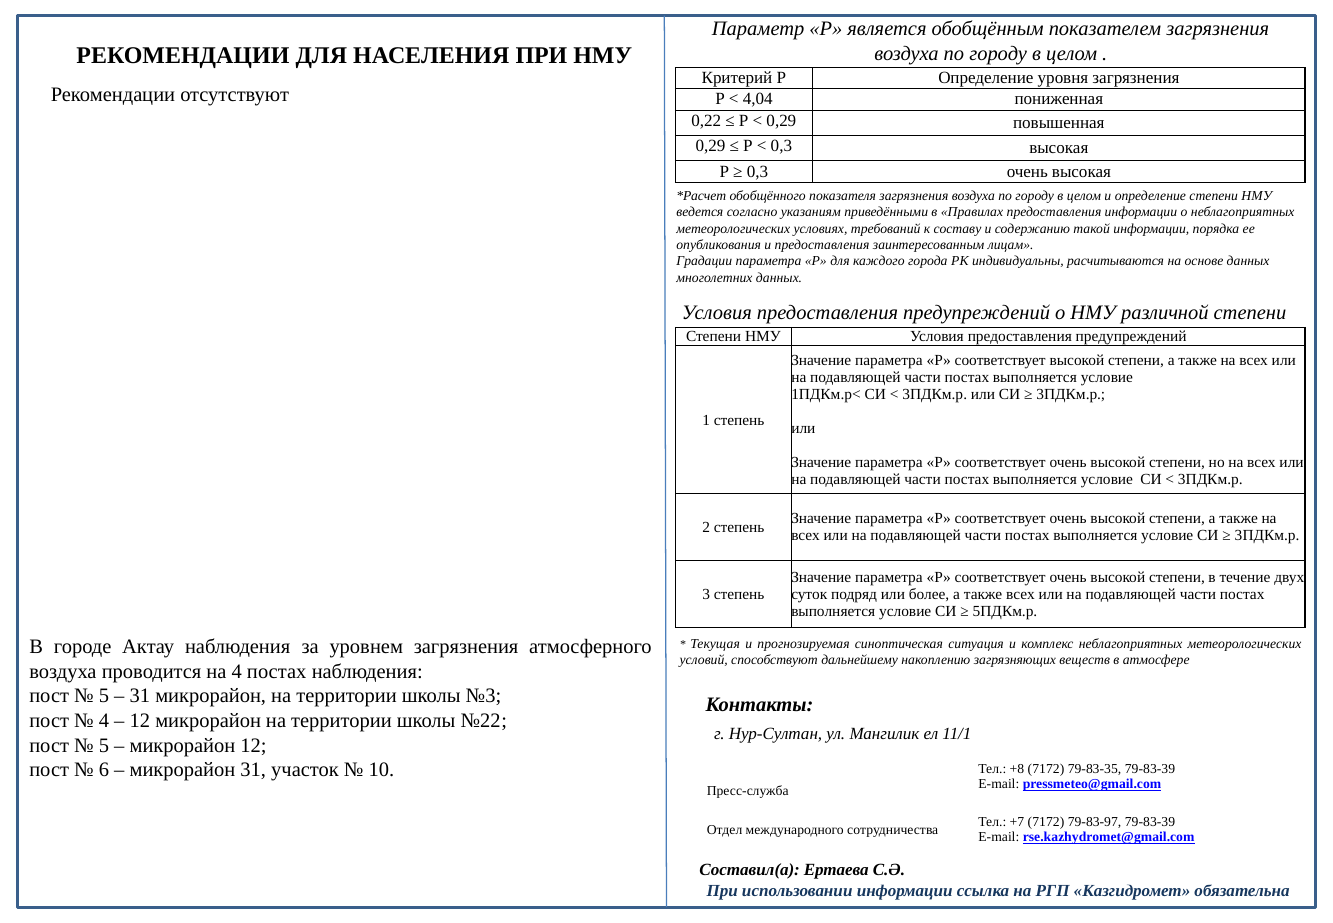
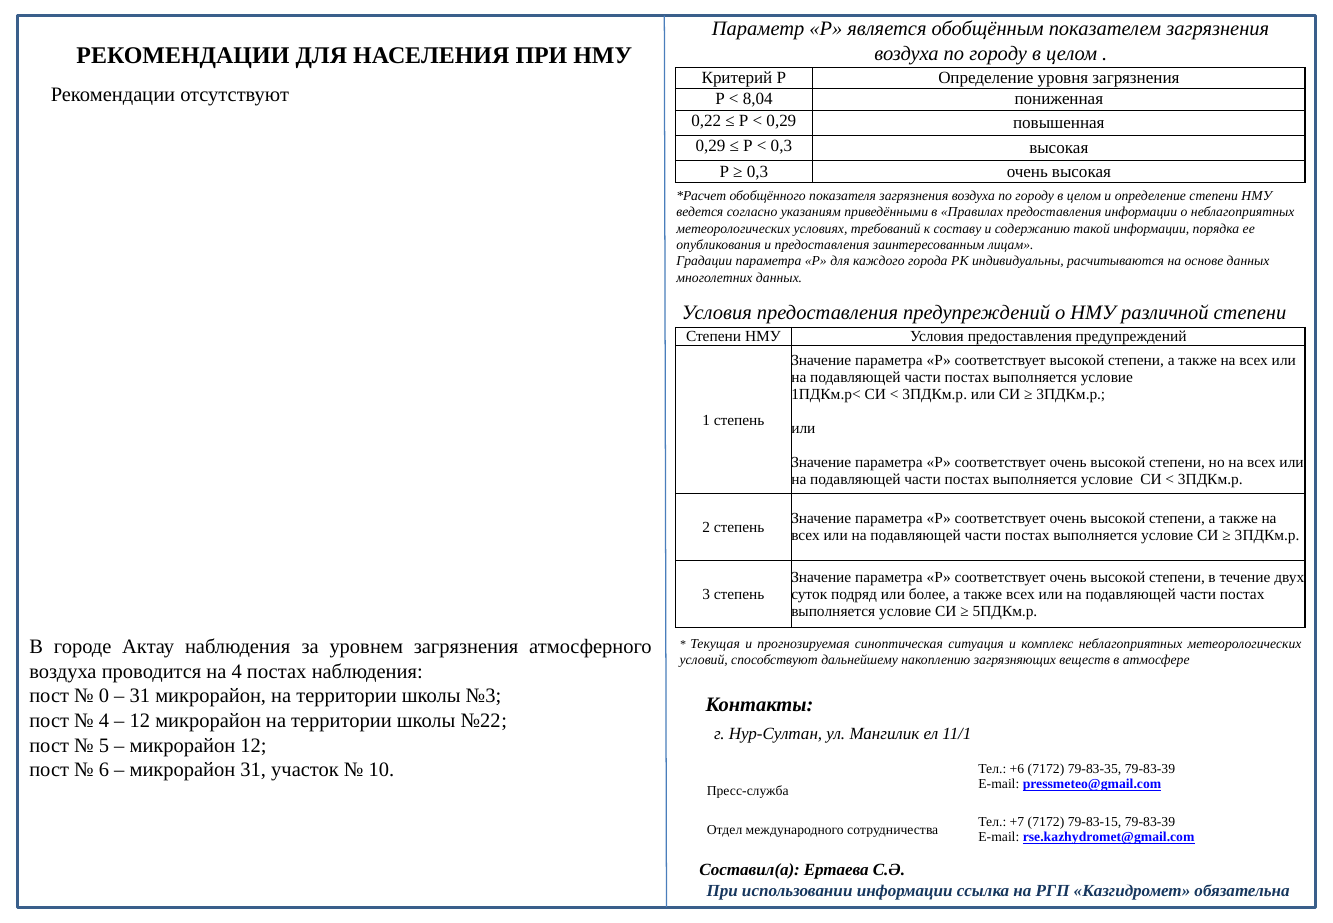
4,04: 4,04 -> 8,04
5 at (104, 696): 5 -> 0
+8: +8 -> +6
79-83-97: 79-83-97 -> 79-83-15
